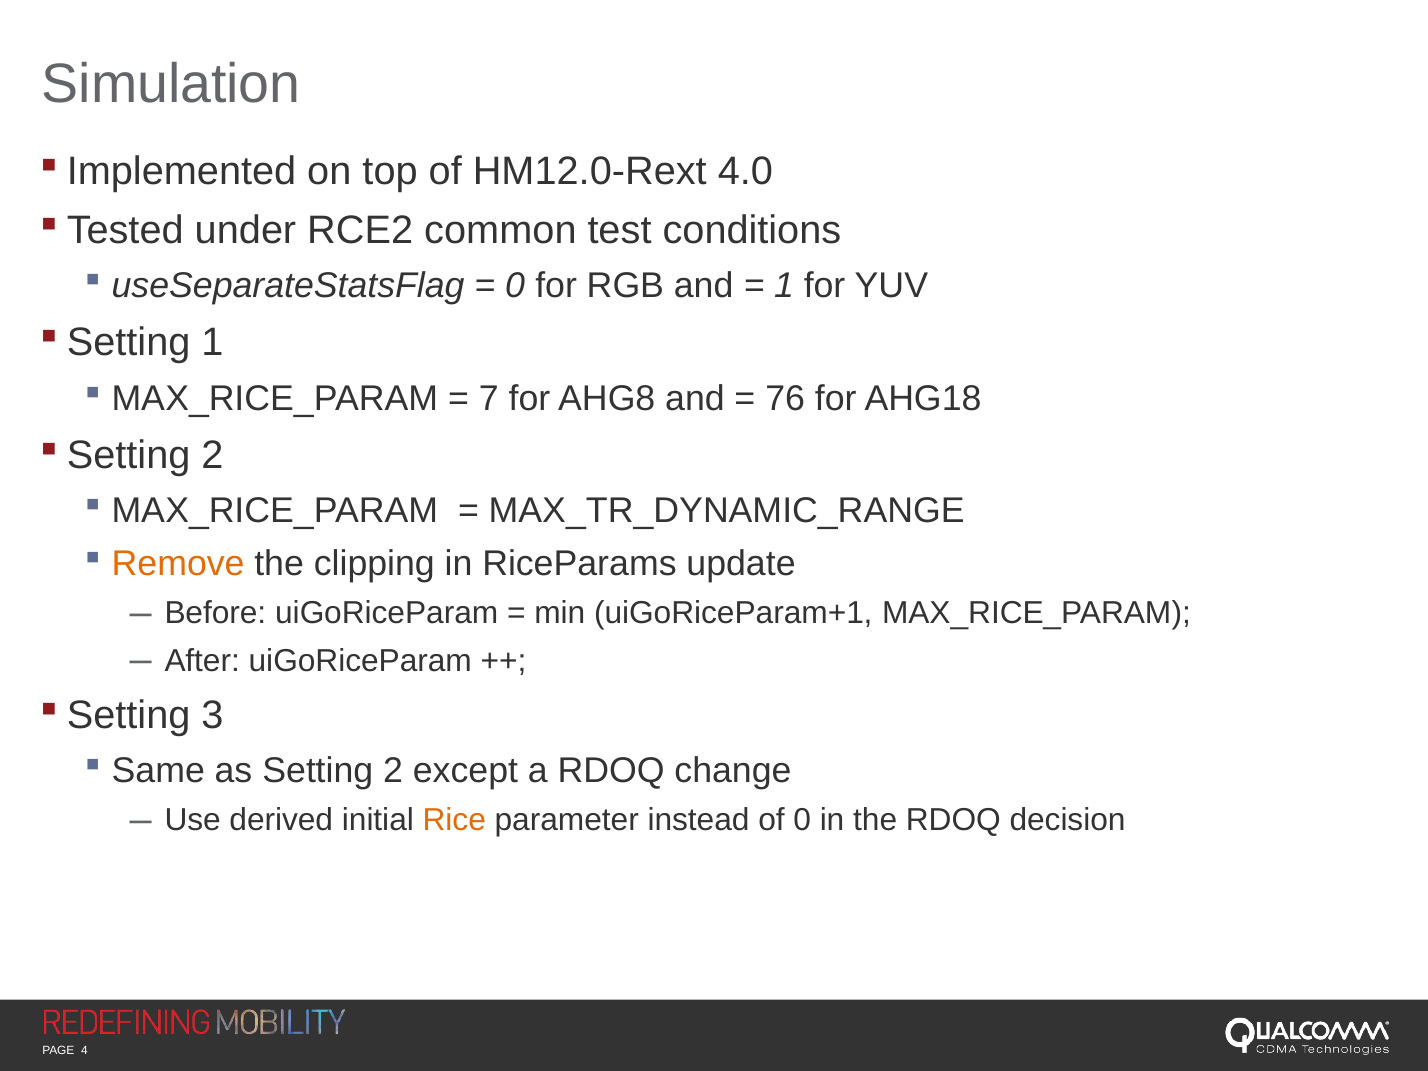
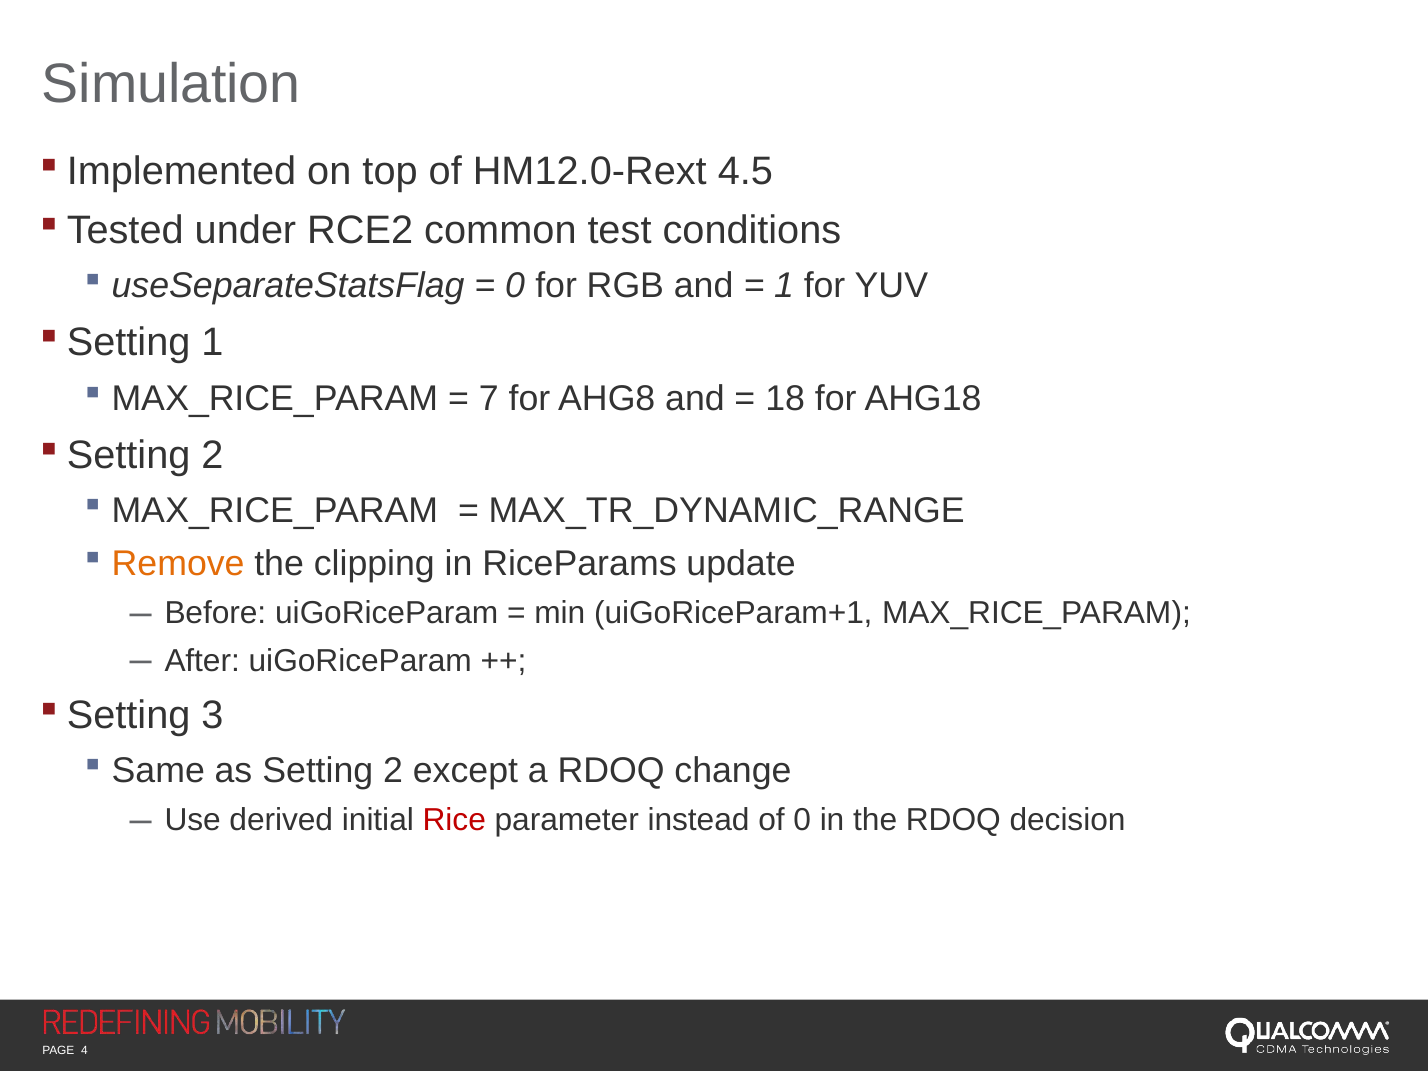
4.0: 4.0 -> 4.5
76: 76 -> 18
Rice colour: orange -> red
